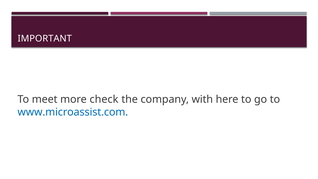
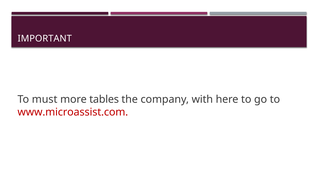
meet: meet -> must
check: check -> tables
www.microassist.com colour: blue -> red
